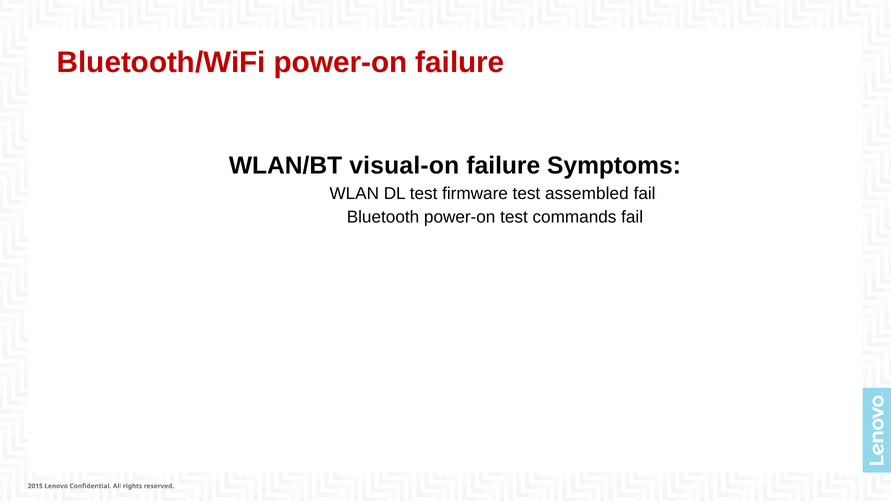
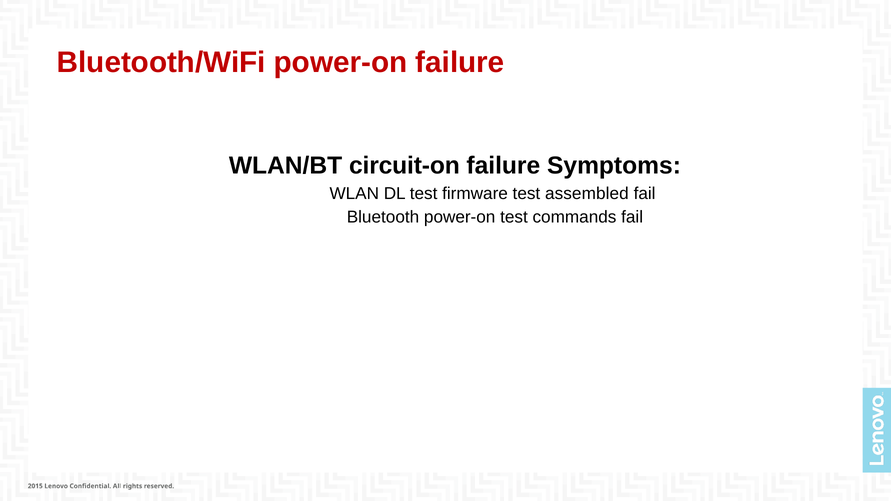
visual-on: visual-on -> circuit-on
